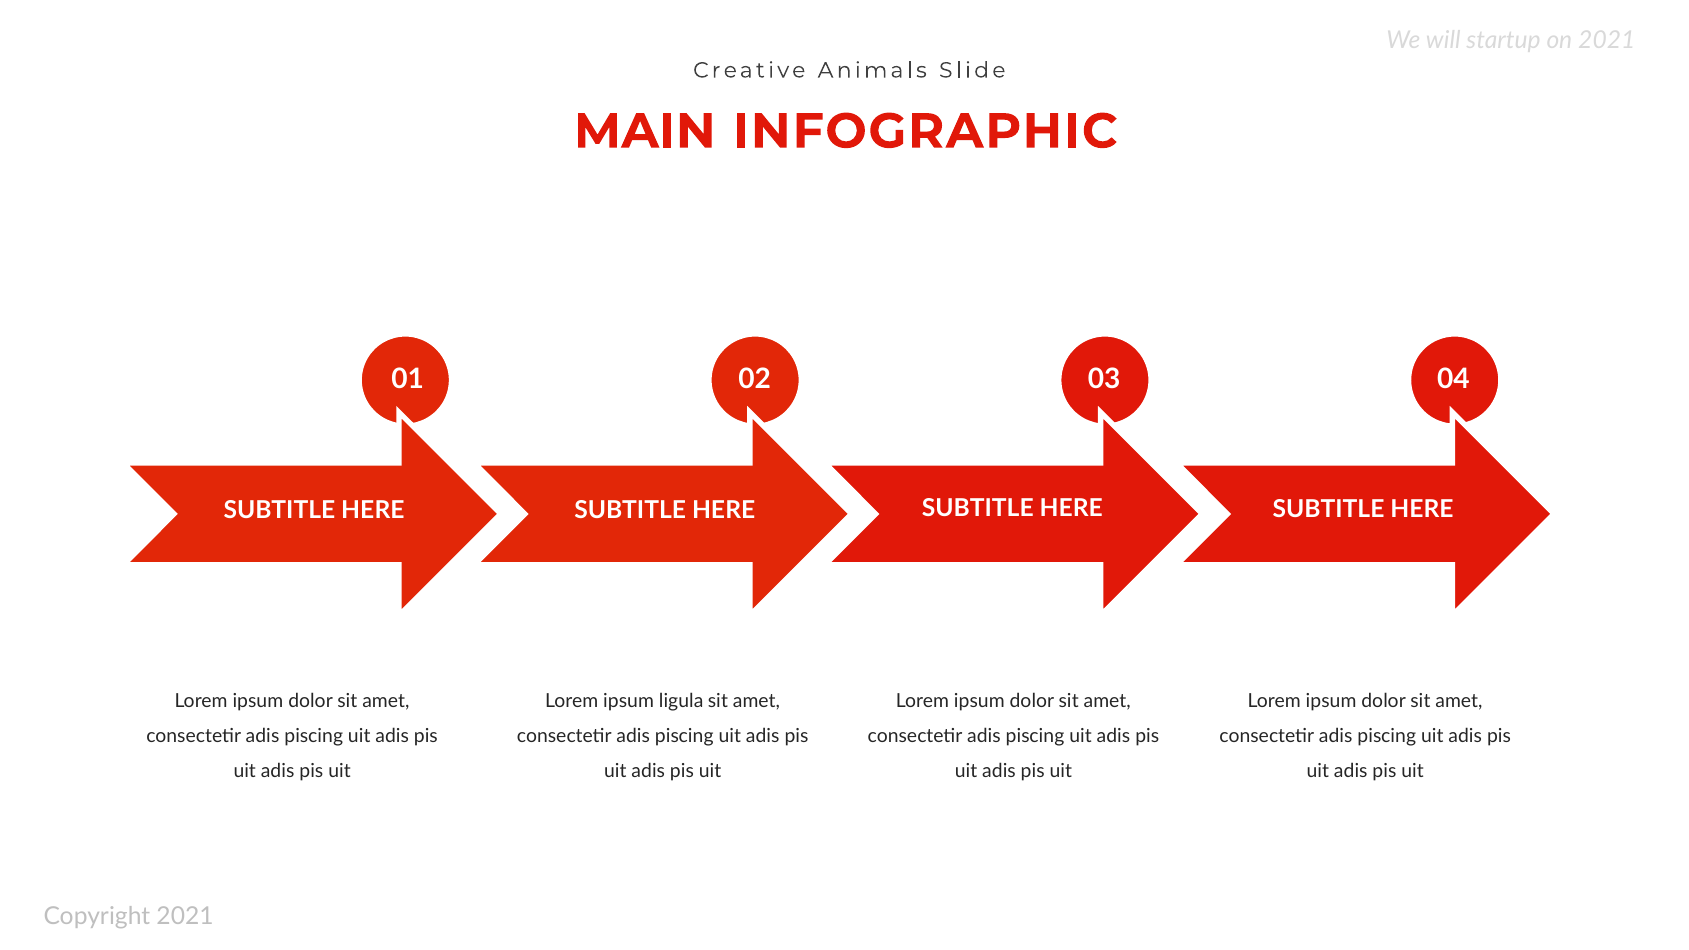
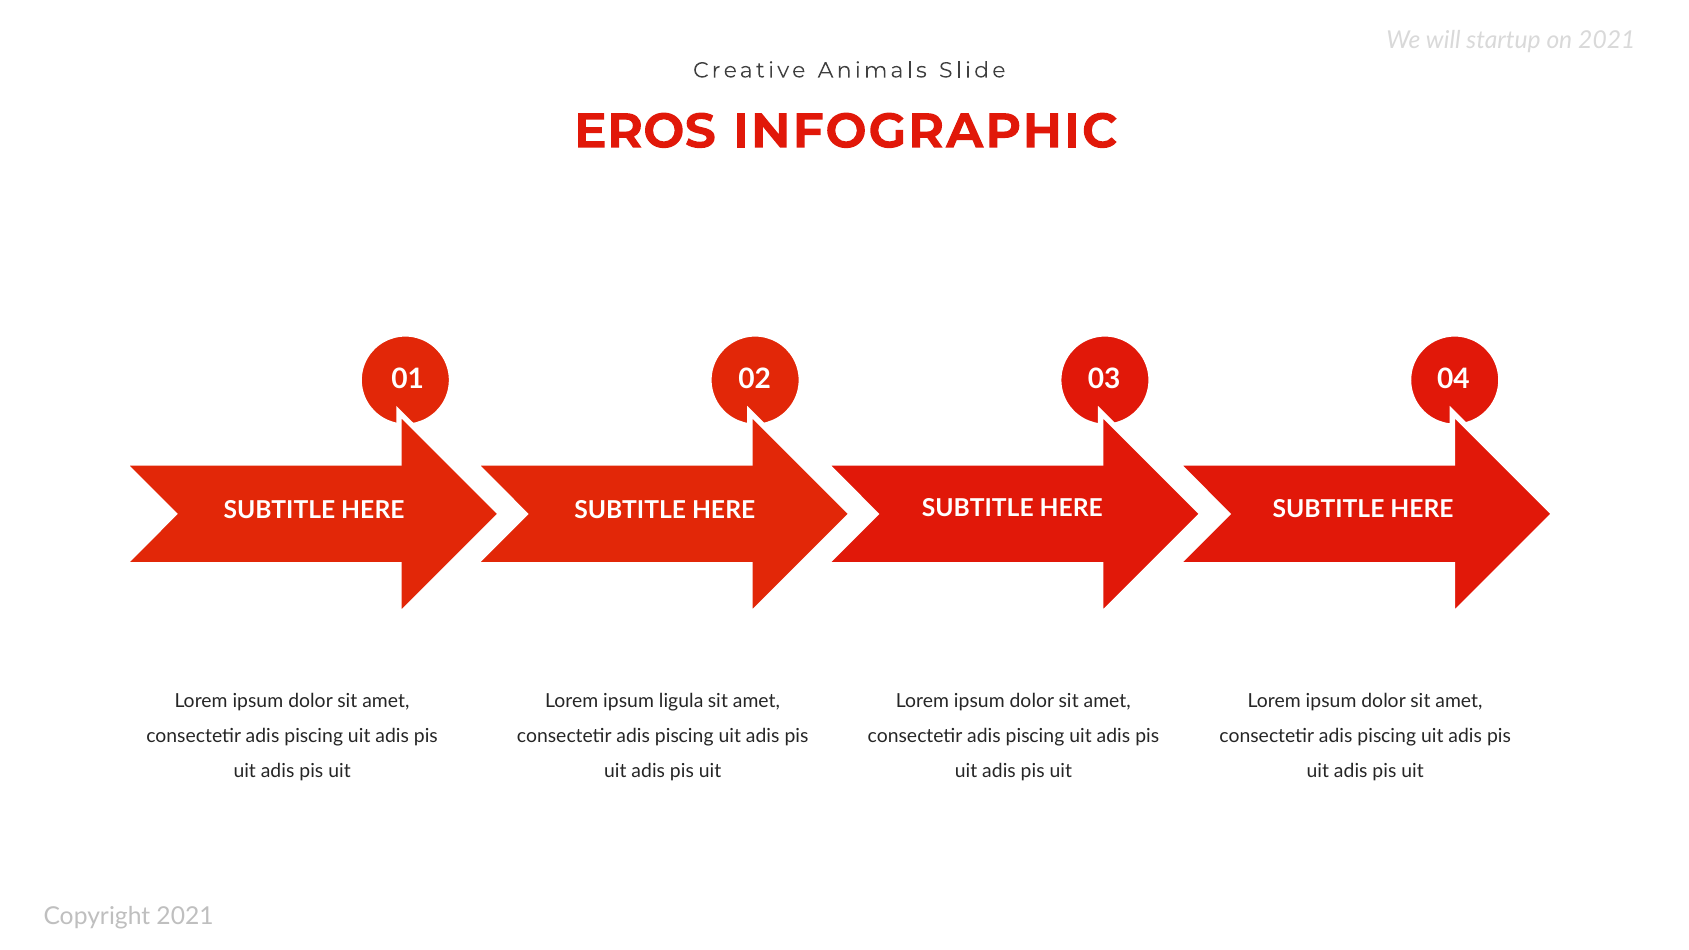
MAIN: MAIN -> EROS
